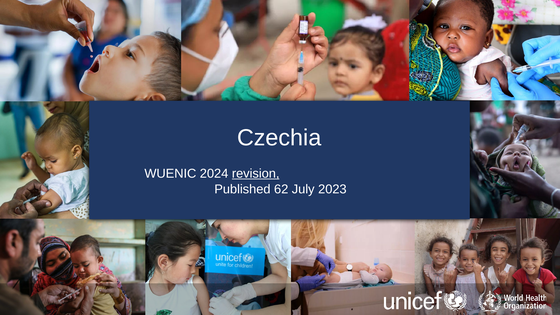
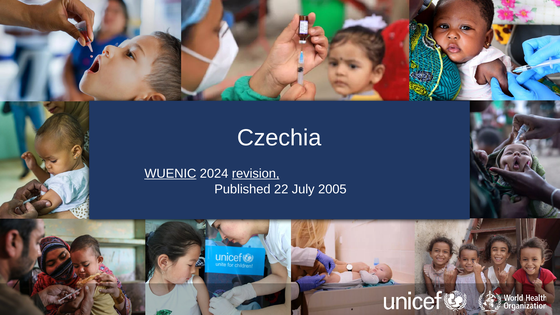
WUENIC underline: none -> present
62: 62 -> 22
2023: 2023 -> 2005
